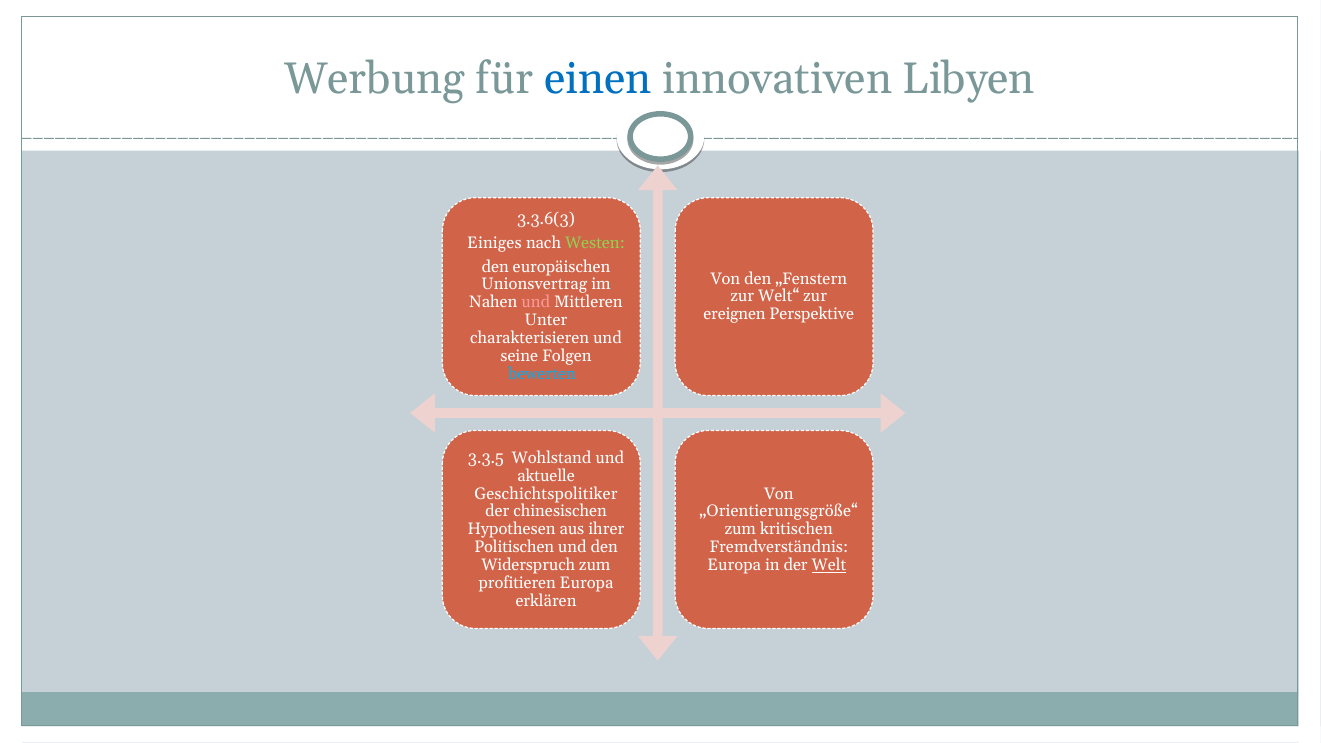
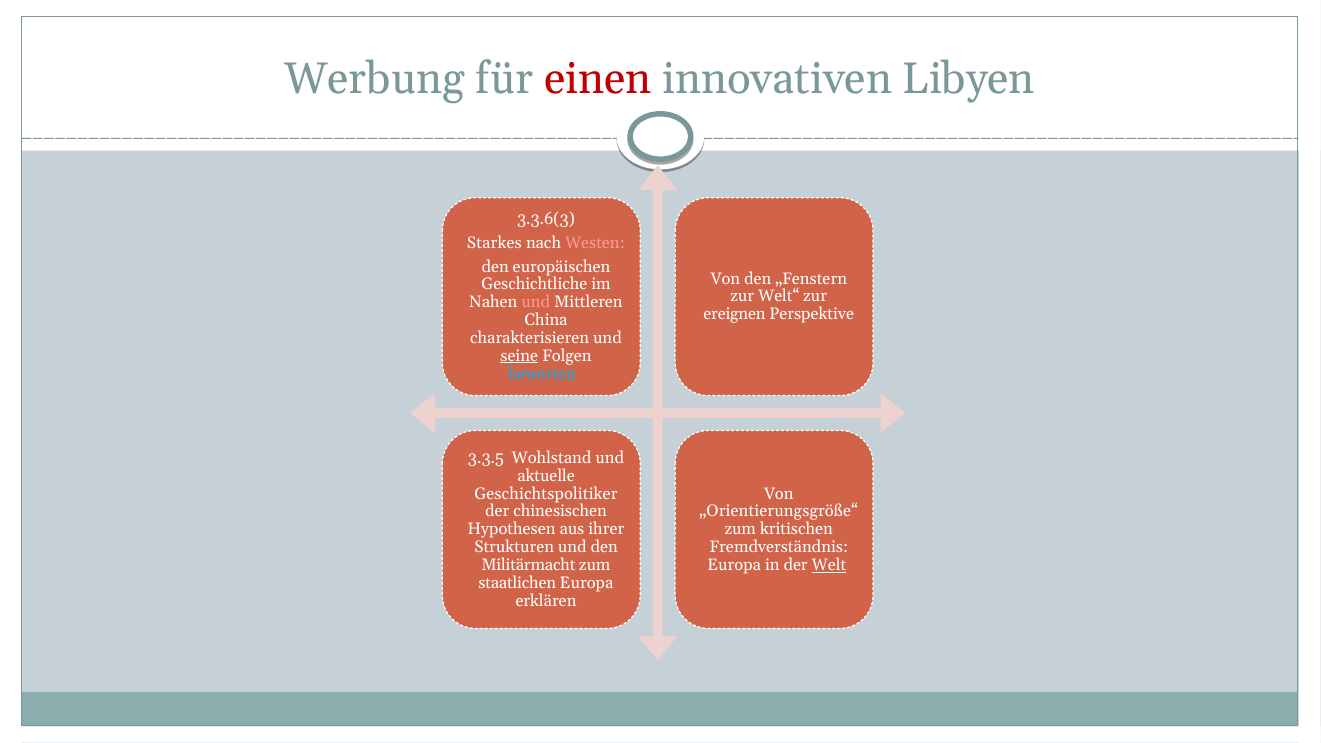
einen colour: blue -> red
Einiges: Einiges -> Starkes
Westen colour: light green -> pink
Unionsvertrag: Unionsvertrag -> Geschichtliche
Unter: Unter -> China
seine underline: none -> present
Politischen: Politischen -> Strukturen
Widerspruch: Widerspruch -> Militärmacht
profitieren: profitieren -> staatlichen
